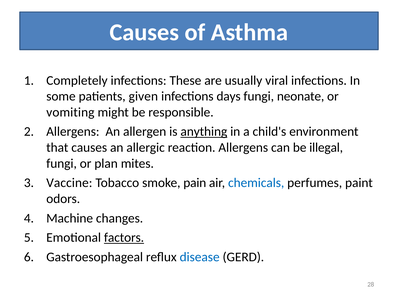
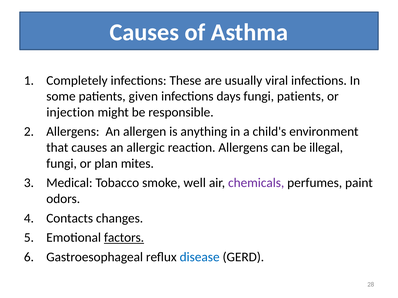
fungi neonate: neonate -> patients
vomiting: vomiting -> injection
anything underline: present -> none
Vaccine: Vaccine -> Medical
pain: pain -> well
chemicals colour: blue -> purple
Machine: Machine -> Contacts
